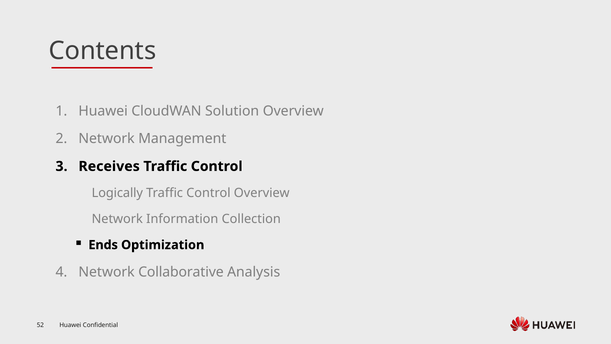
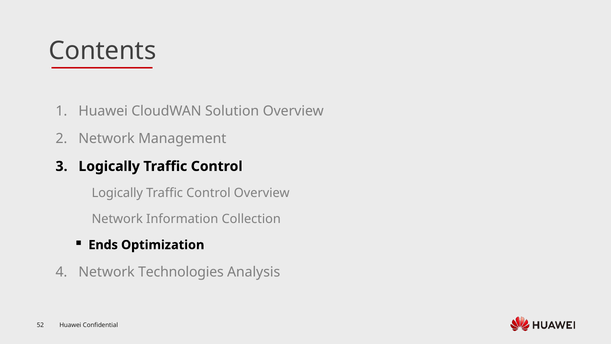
Receives at (109, 166): Receives -> Logically
Collaborative: Collaborative -> Technologies
